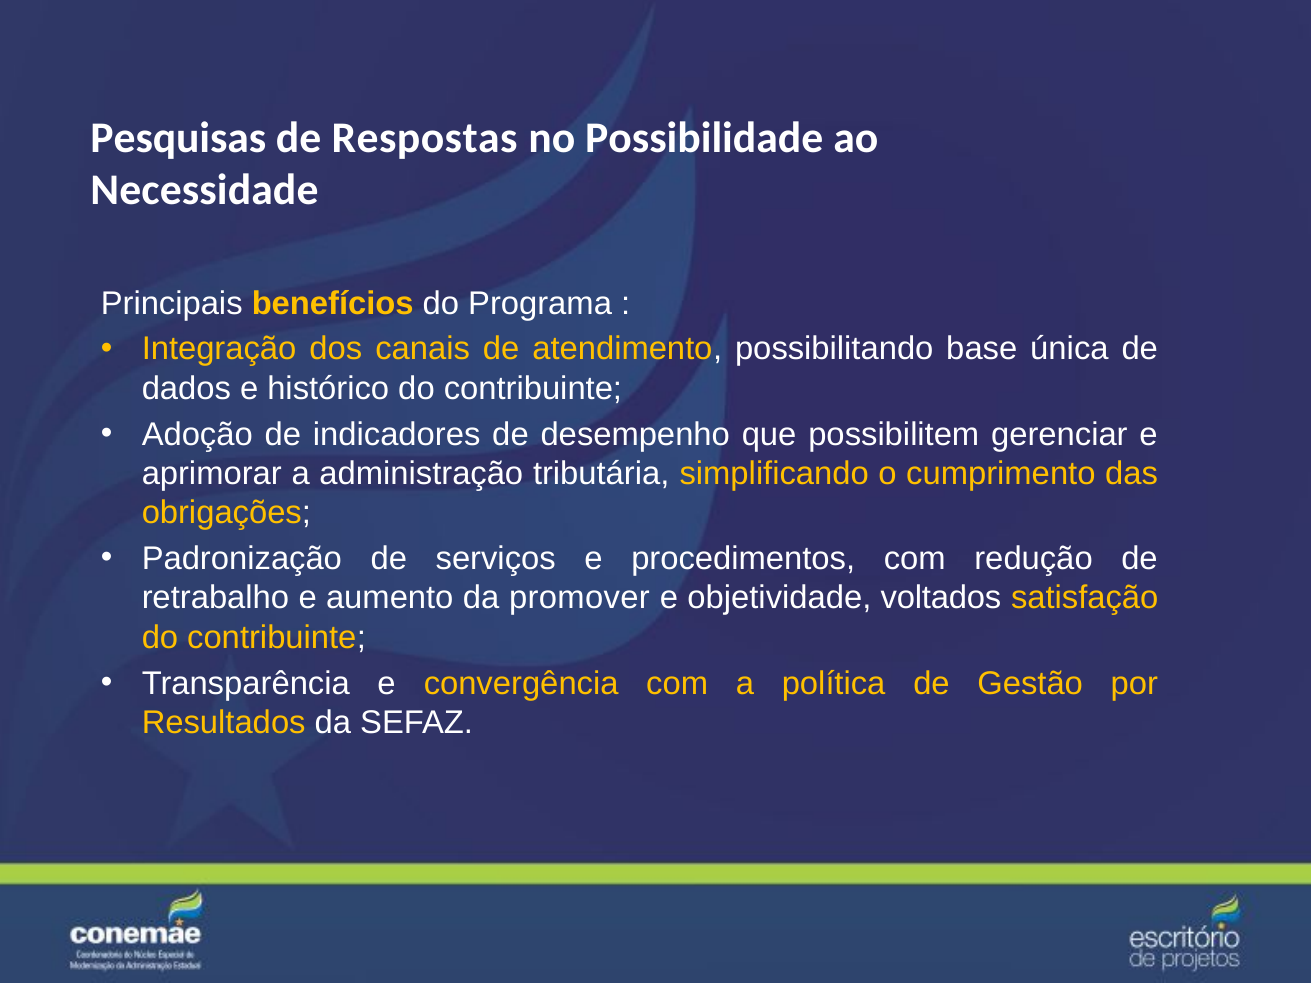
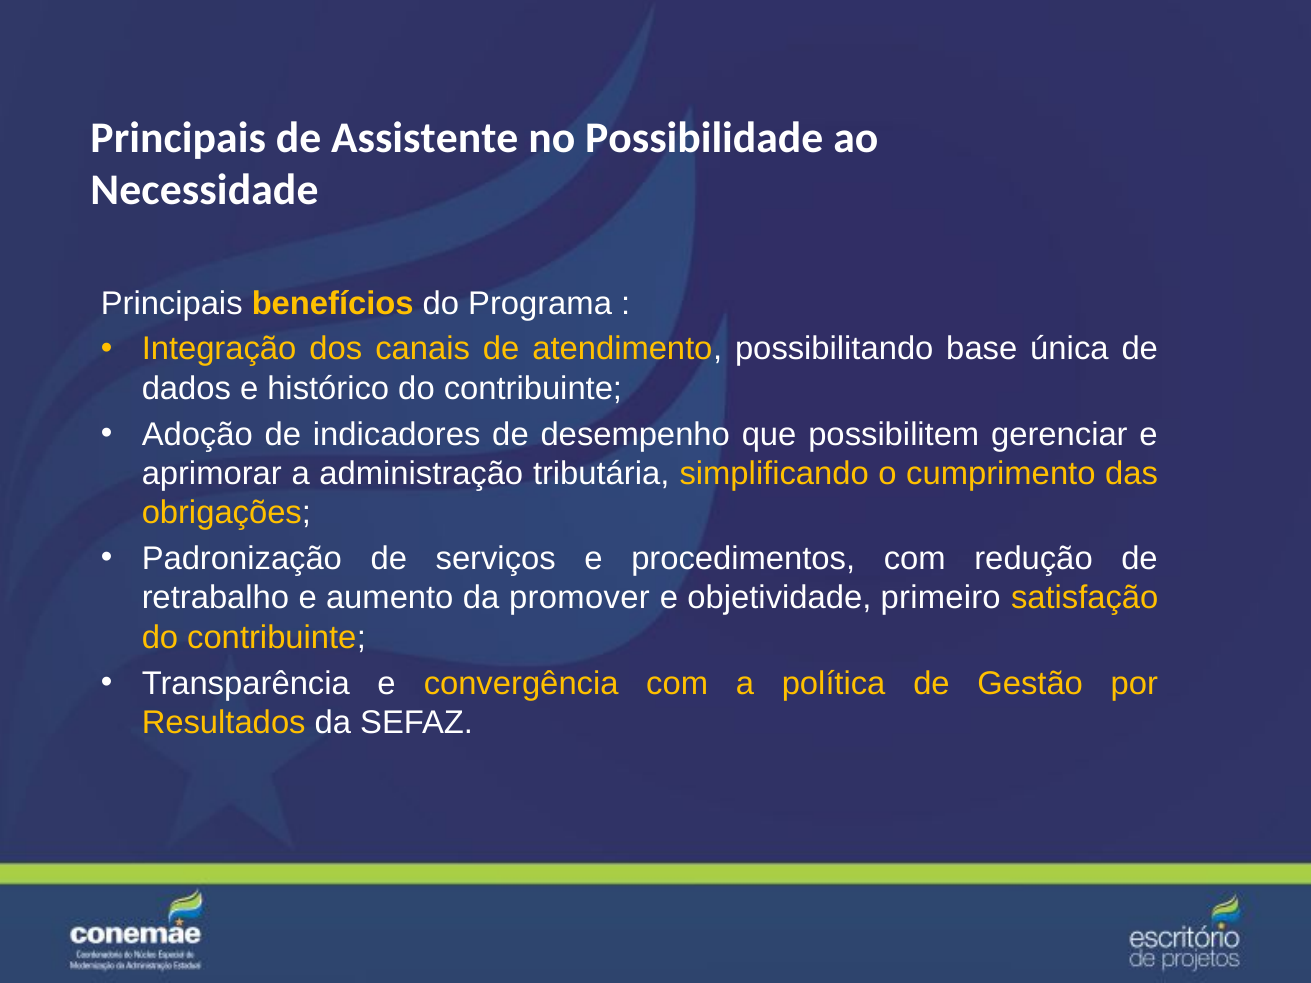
Pesquisas at (178, 138): Pesquisas -> Principais
Respostas: Respostas -> Assistente
voltados: voltados -> primeiro
